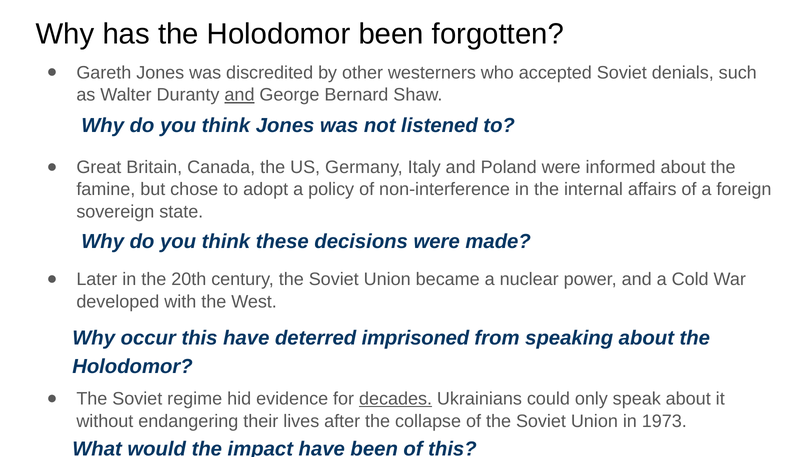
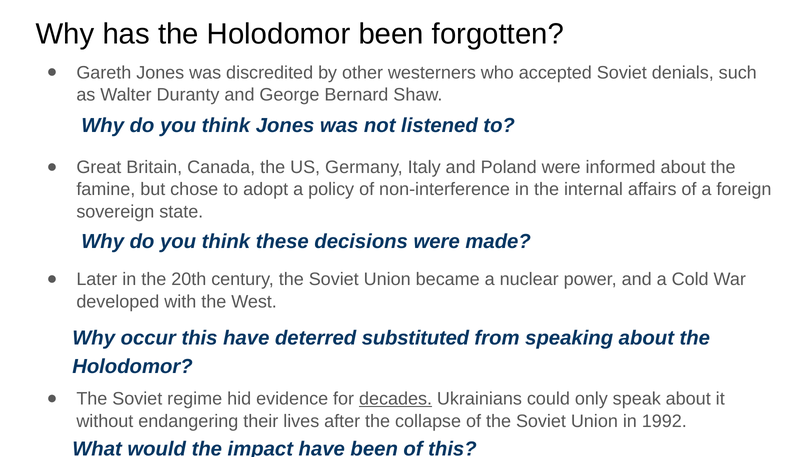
and at (240, 95) underline: present -> none
imprisoned: imprisoned -> substituted
1973: 1973 -> 1992
